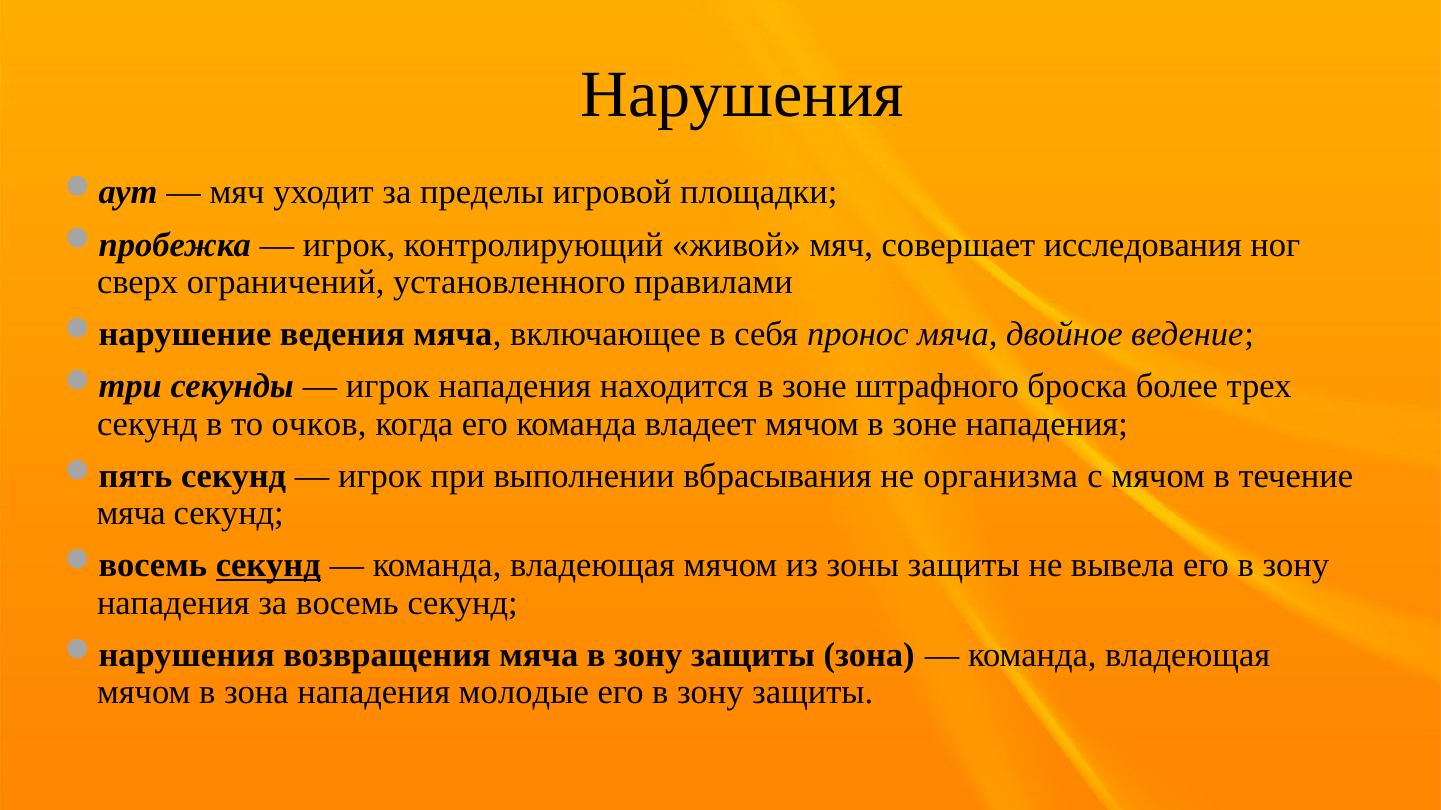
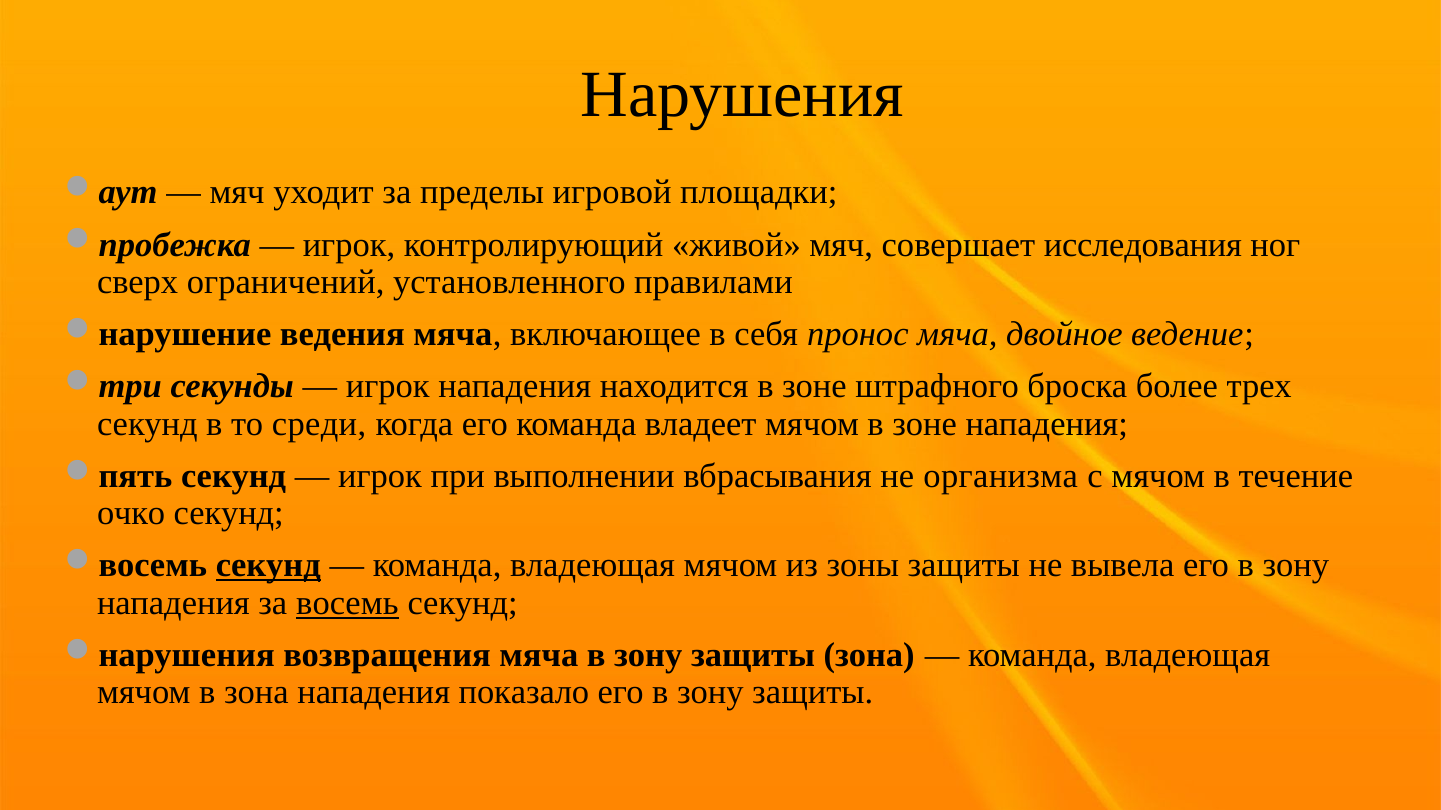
очков: очков -> среди
мяча at (131, 514): мяча -> очко
восемь underline: none -> present
молодые: молодые -> показало
